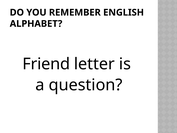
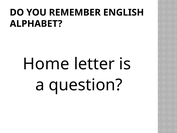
Friend: Friend -> Home
